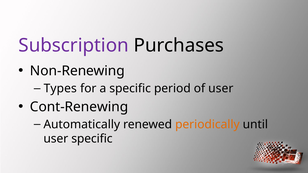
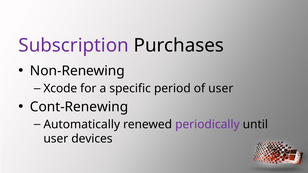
Types: Types -> Xcode
periodically colour: orange -> purple
user specific: specific -> devices
